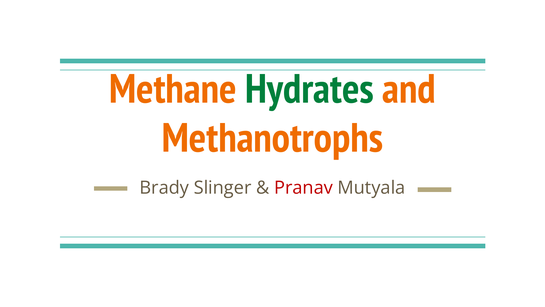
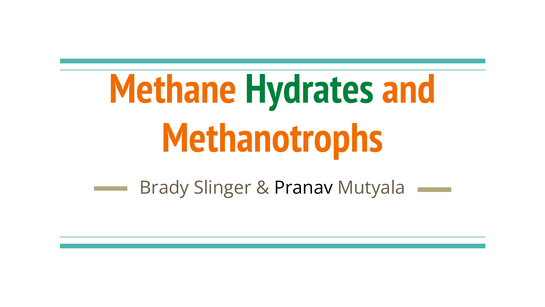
Pranav colour: red -> black
